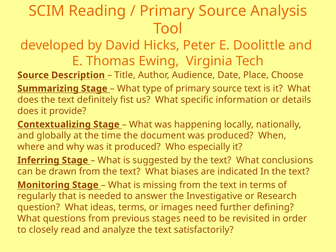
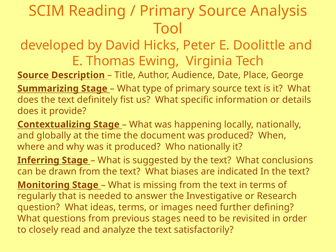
Choose: Choose -> George
Who especially: especially -> nationally
